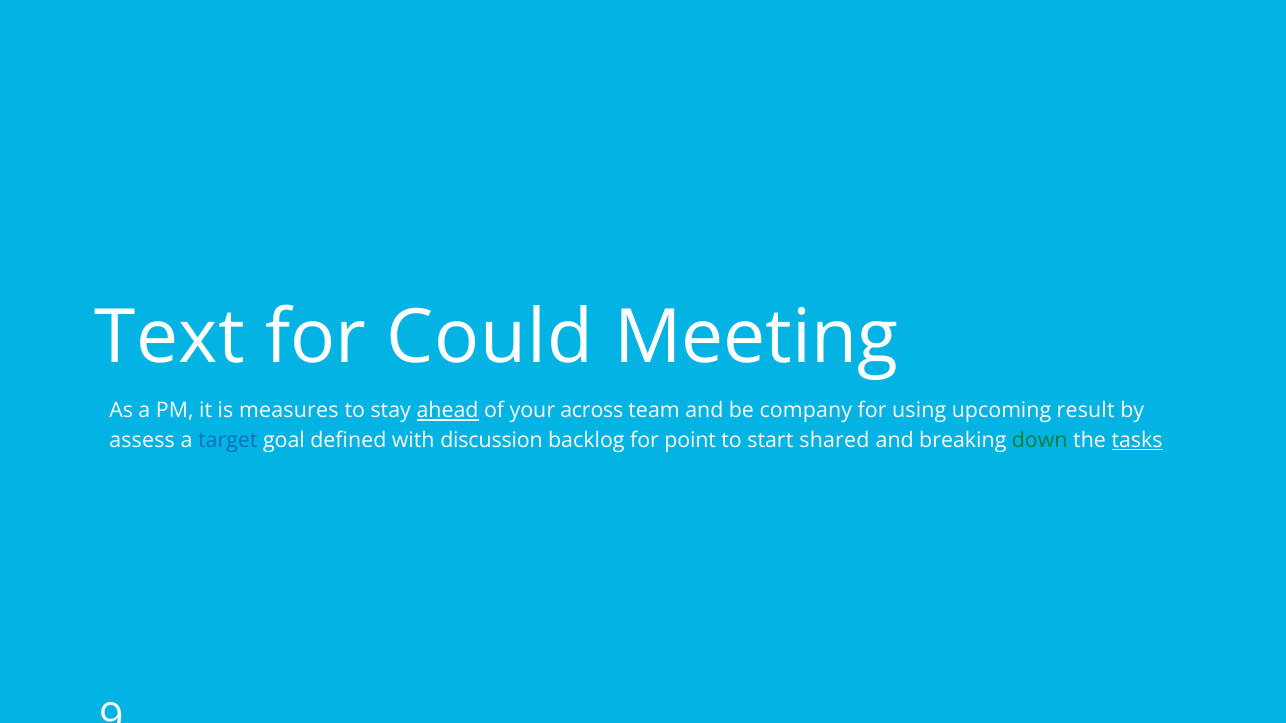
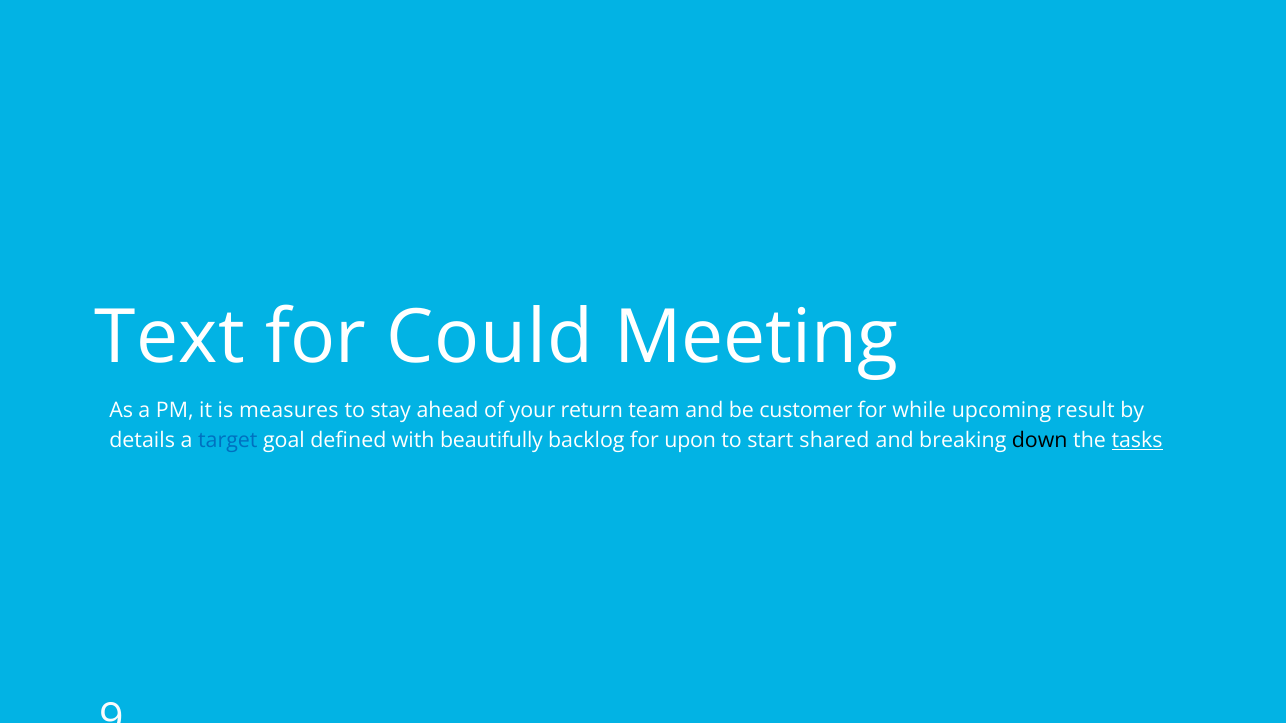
ahead underline: present -> none
across: across -> return
company: company -> customer
using: using -> while
assess: assess -> details
discussion: discussion -> beautifully
point: point -> upon
down colour: green -> black
